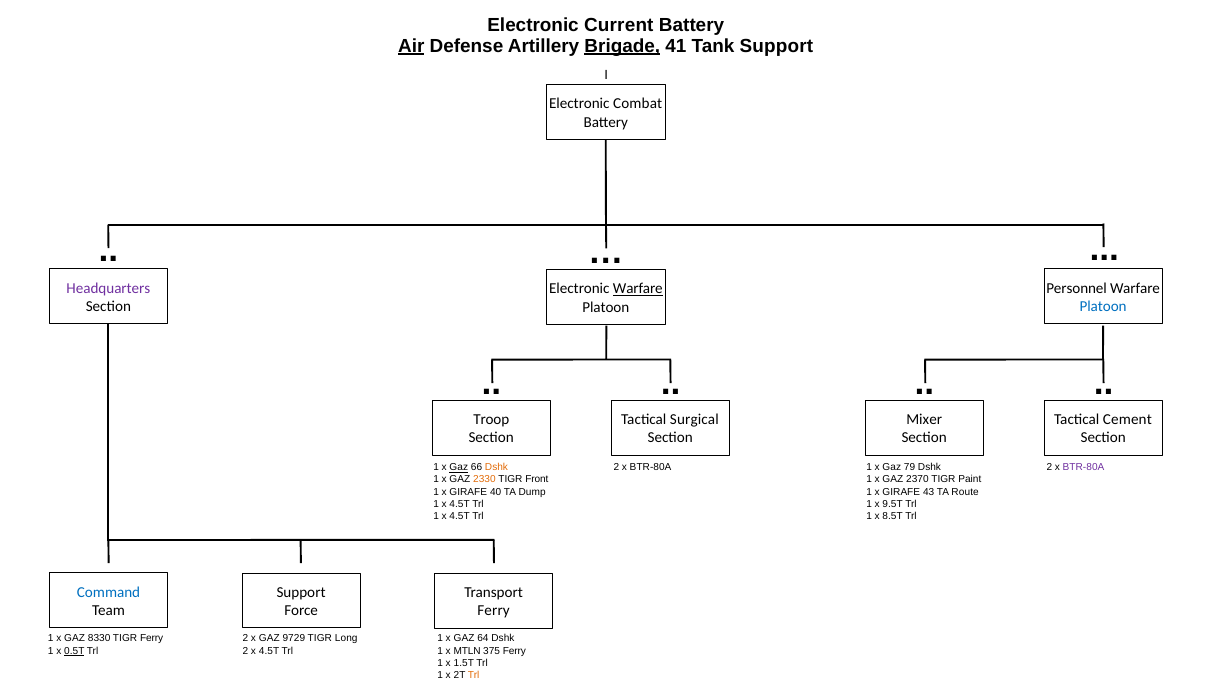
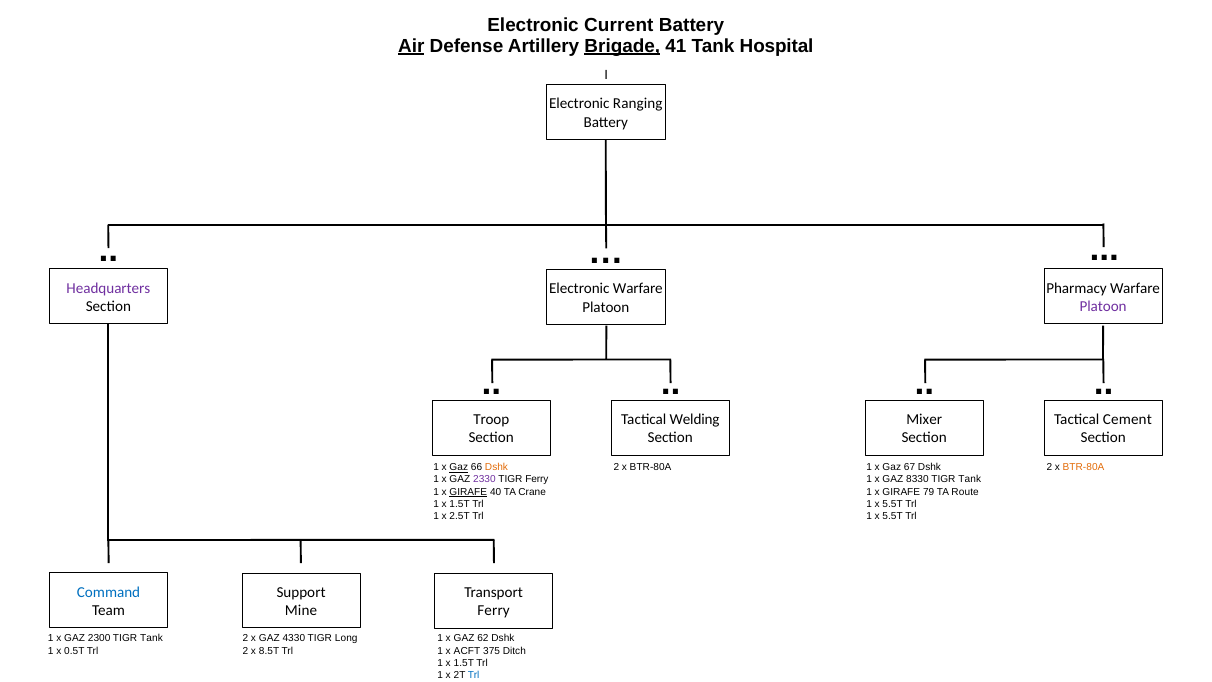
Tank Support: Support -> Hospital
Combat: Combat -> Ranging
Personnel: Personnel -> Pharmacy
Warfare at (638, 289) underline: present -> none
Platoon at (1103, 306) colour: blue -> purple
Surgical: Surgical -> Welding
79: 79 -> 67
BTR-80A at (1084, 467) colour: purple -> orange
2330 colour: orange -> purple
TIGR Front: Front -> Ferry
2370: 2370 -> 8330
Paint at (970, 479): Paint -> Tank
GIRAFE at (468, 492) underline: none -> present
Dump: Dump -> Crane
43: 43 -> 79
4.5T at (460, 504): 4.5T -> 1.5T
9.5T at (893, 504): 9.5T -> 5.5T
4.5T at (460, 516): 4.5T -> 2.5T
8.5T at (893, 516): 8.5T -> 5.5T
Force: Force -> Mine
8330: 8330 -> 2300
Ferry at (152, 638): Ferry -> Tank
9729: 9729 -> 4330
64: 64 -> 62
0.5T underline: present -> none
2 x 4.5T: 4.5T -> 8.5T
MTLN: MTLN -> ACFT
375 Ferry: Ferry -> Ditch
Trl at (474, 675) colour: orange -> blue
